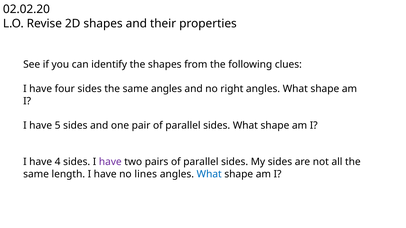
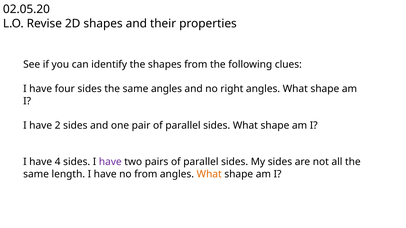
02.02.20: 02.02.20 -> 02.05.20
5: 5 -> 2
no lines: lines -> from
What at (209, 174) colour: blue -> orange
